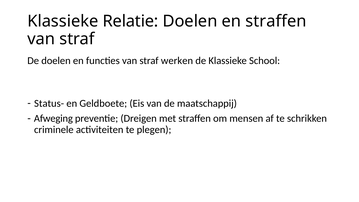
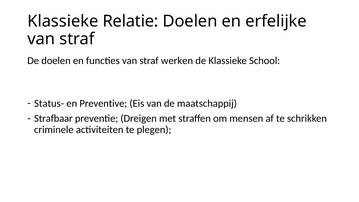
en straffen: straffen -> erfelijke
Geldboete: Geldboete -> Preventive
Afweging: Afweging -> Strafbaar
